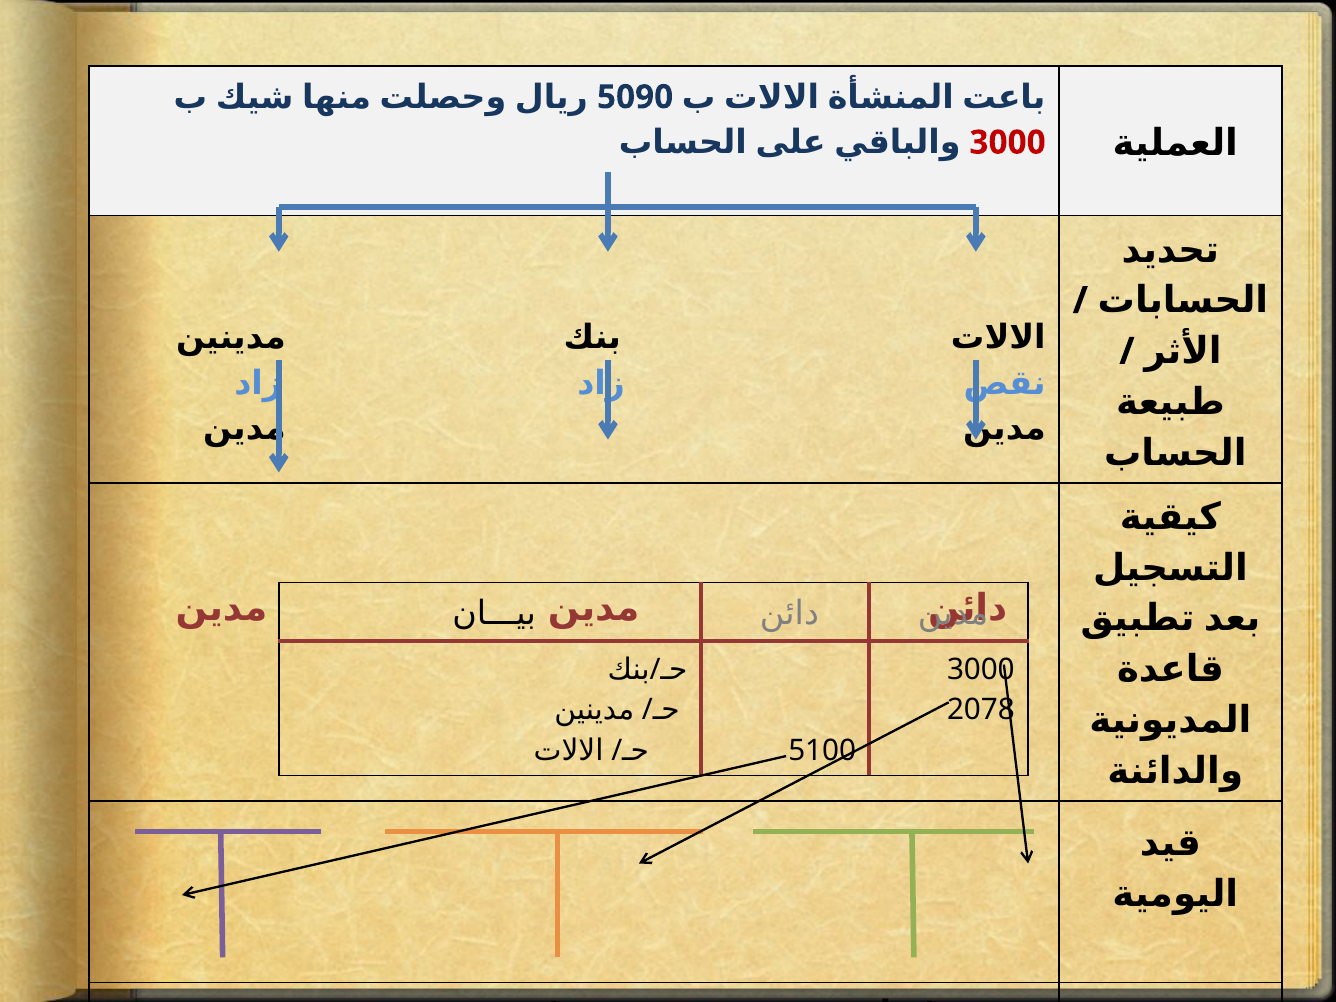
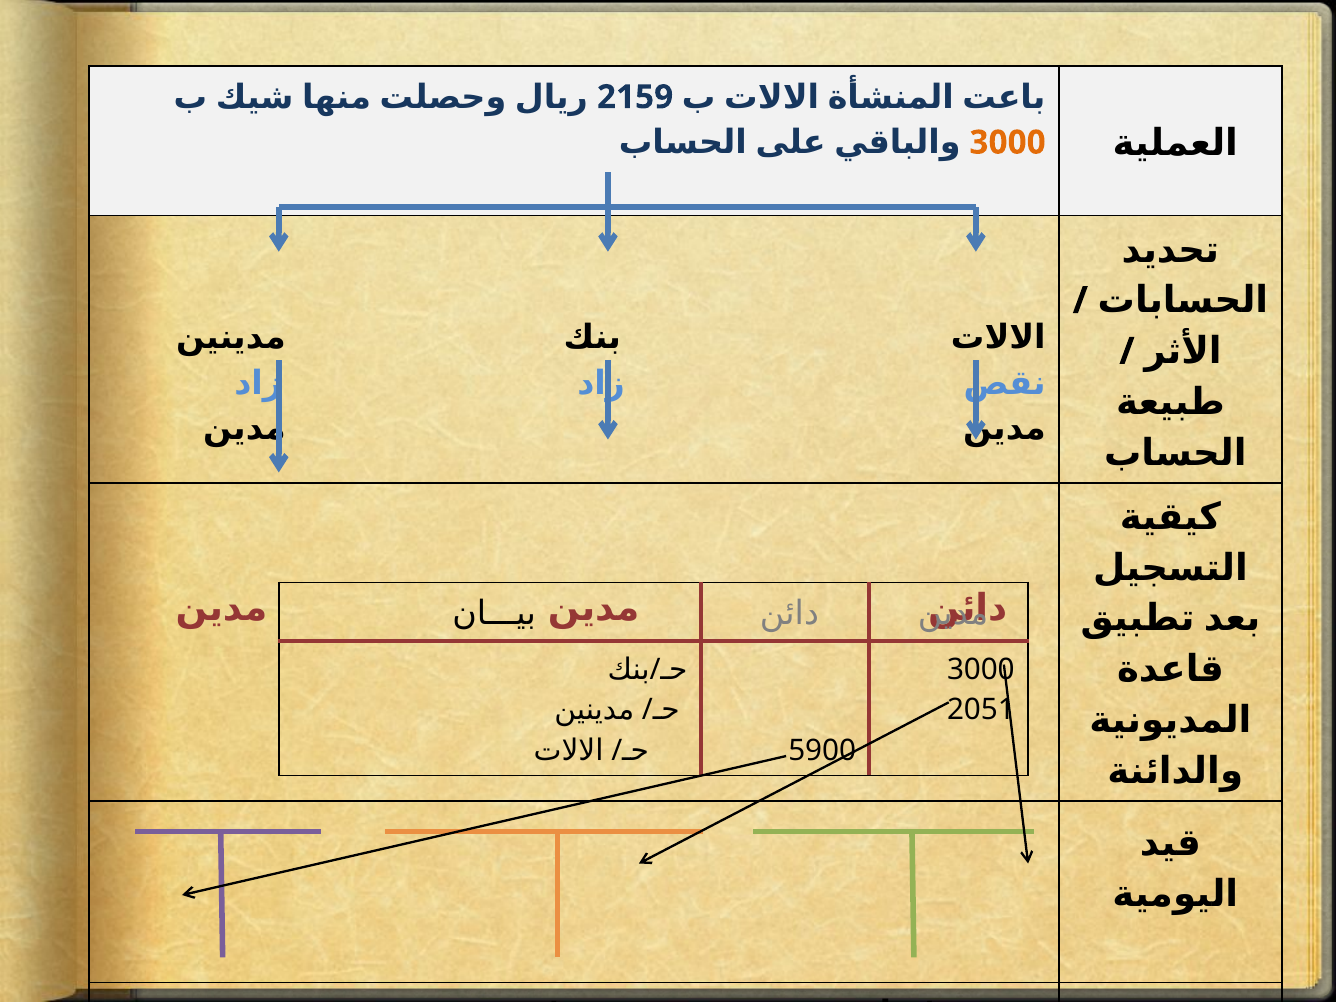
5090: 5090 -> 2159
3000 at (1008, 143) colour: red -> orange
2078: 2078 -> 2051
5100: 5100 -> 5900
